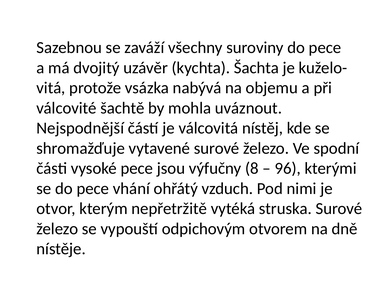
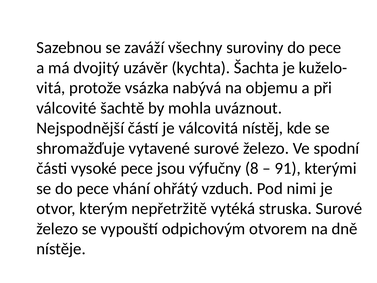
96: 96 -> 91
